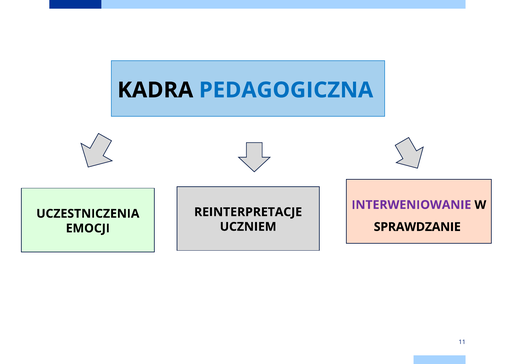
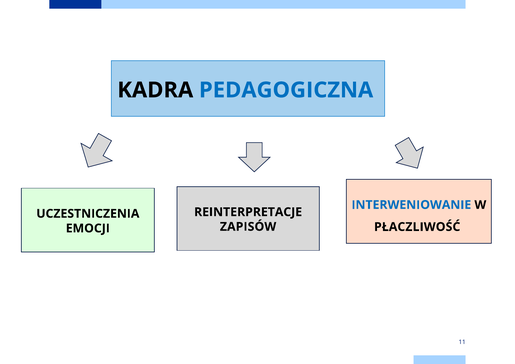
INTERWENIOWANIE colour: purple -> blue
UCZNIEM: UCZNIEM -> ZAPISÓW
SPRAWDZANIE: SPRAWDZANIE -> PŁACZLIWOŚĆ
